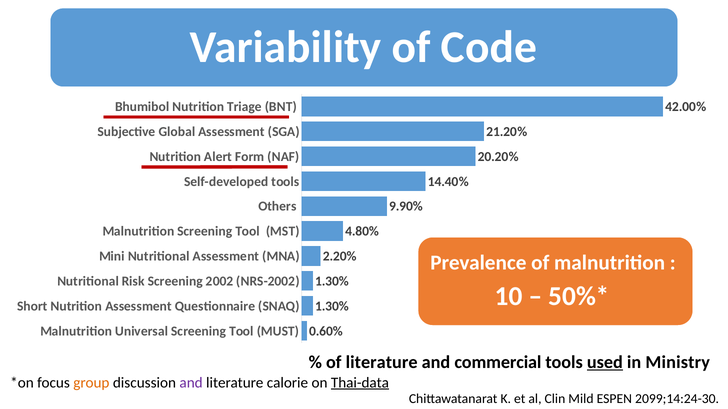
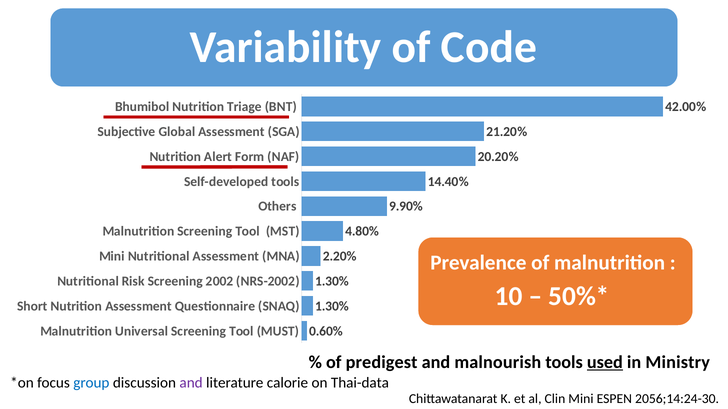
of literature: literature -> predigest
commercial: commercial -> malnourish
group colour: orange -> blue
Thai-data underline: present -> none
Clin Mild: Mild -> Mini
2099;14:24-30: 2099;14:24-30 -> 2056;14:24-30
